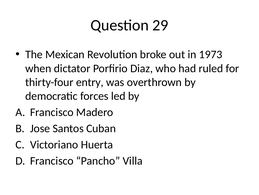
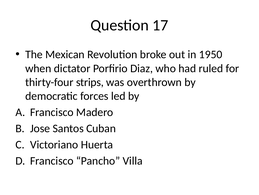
29: 29 -> 17
1973: 1973 -> 1950
entry: entry -> strips
